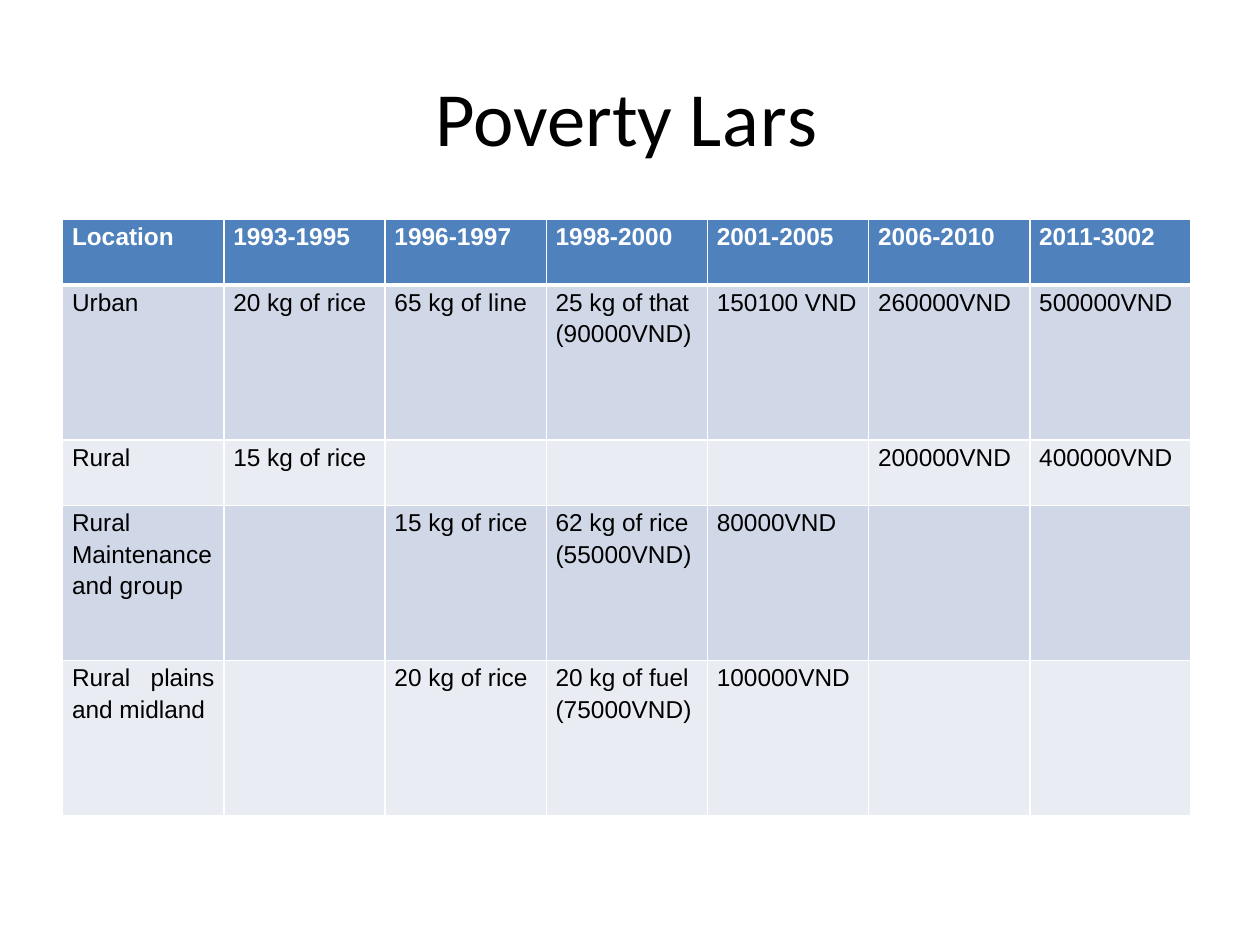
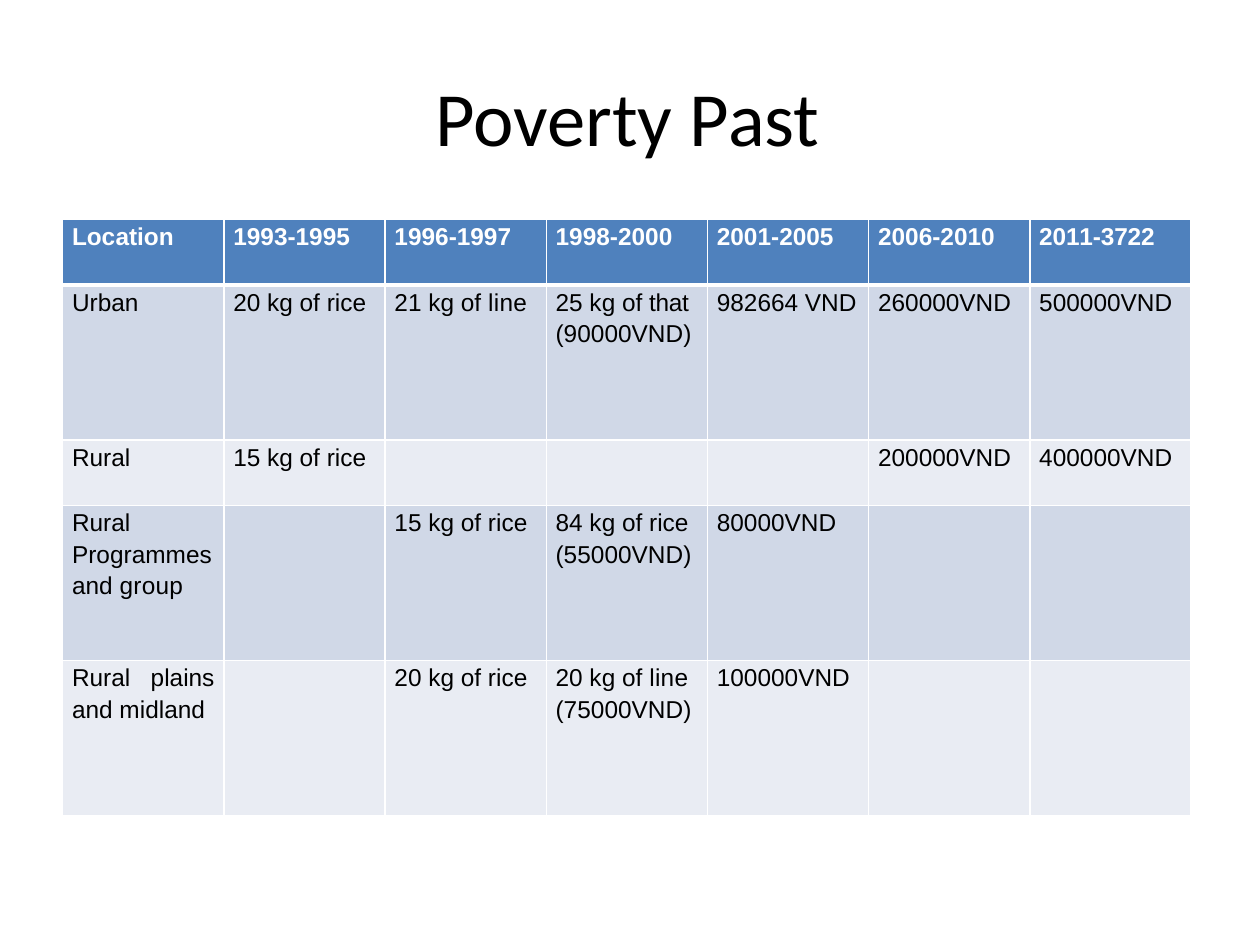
Lars: Lars -> Past
2011-3002: 2011-3002 -> 2011-3722
65: 65 -> 21
150100: 150100 -> 982664
62: 62 -> 84
Maintenance: Maintenance -> Programmes
20 kg of fuel: fuel -> line
